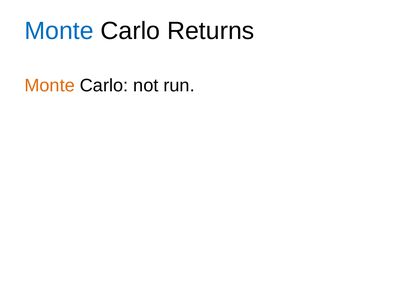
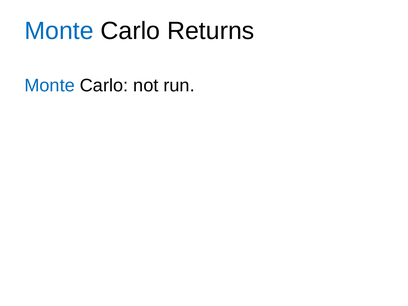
Monte at (50, 86) colour: orange -> blue
